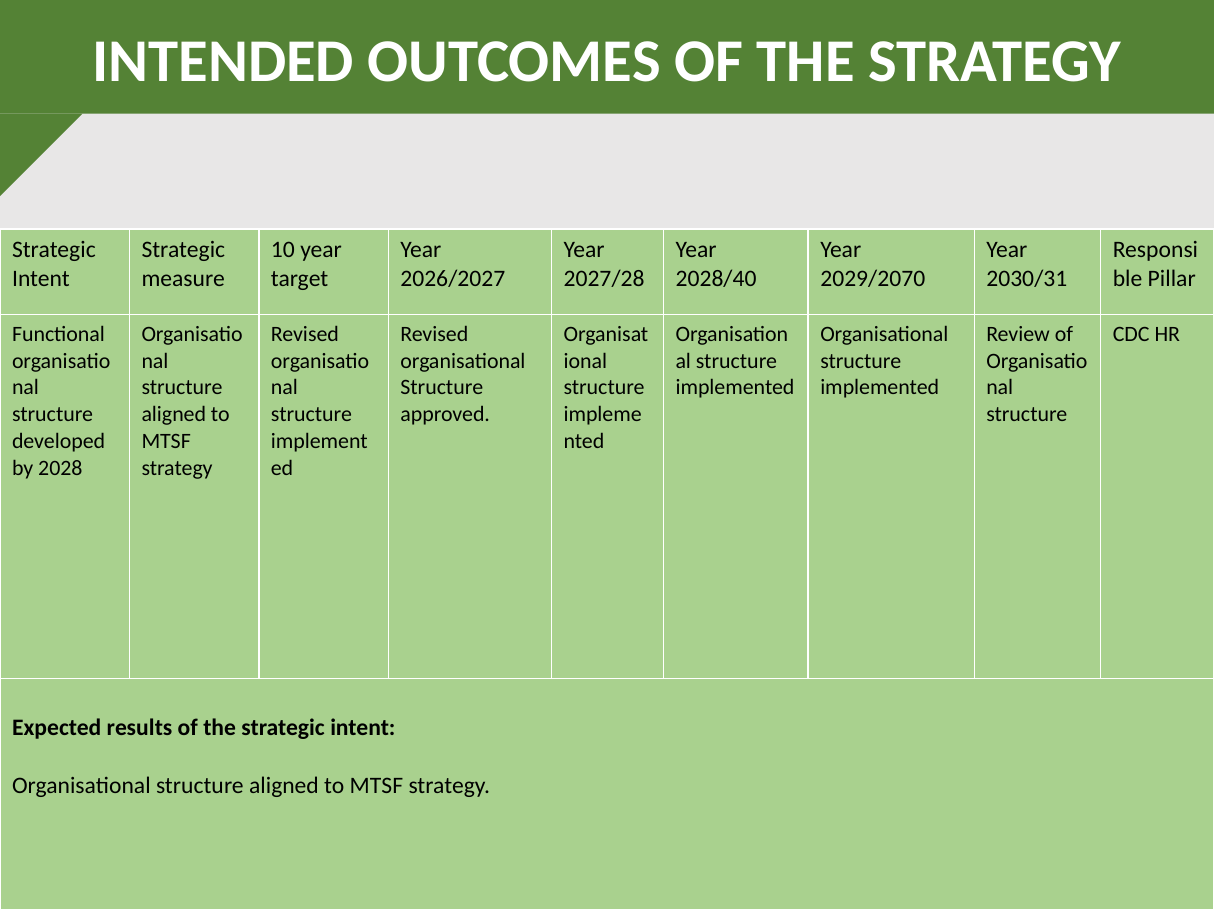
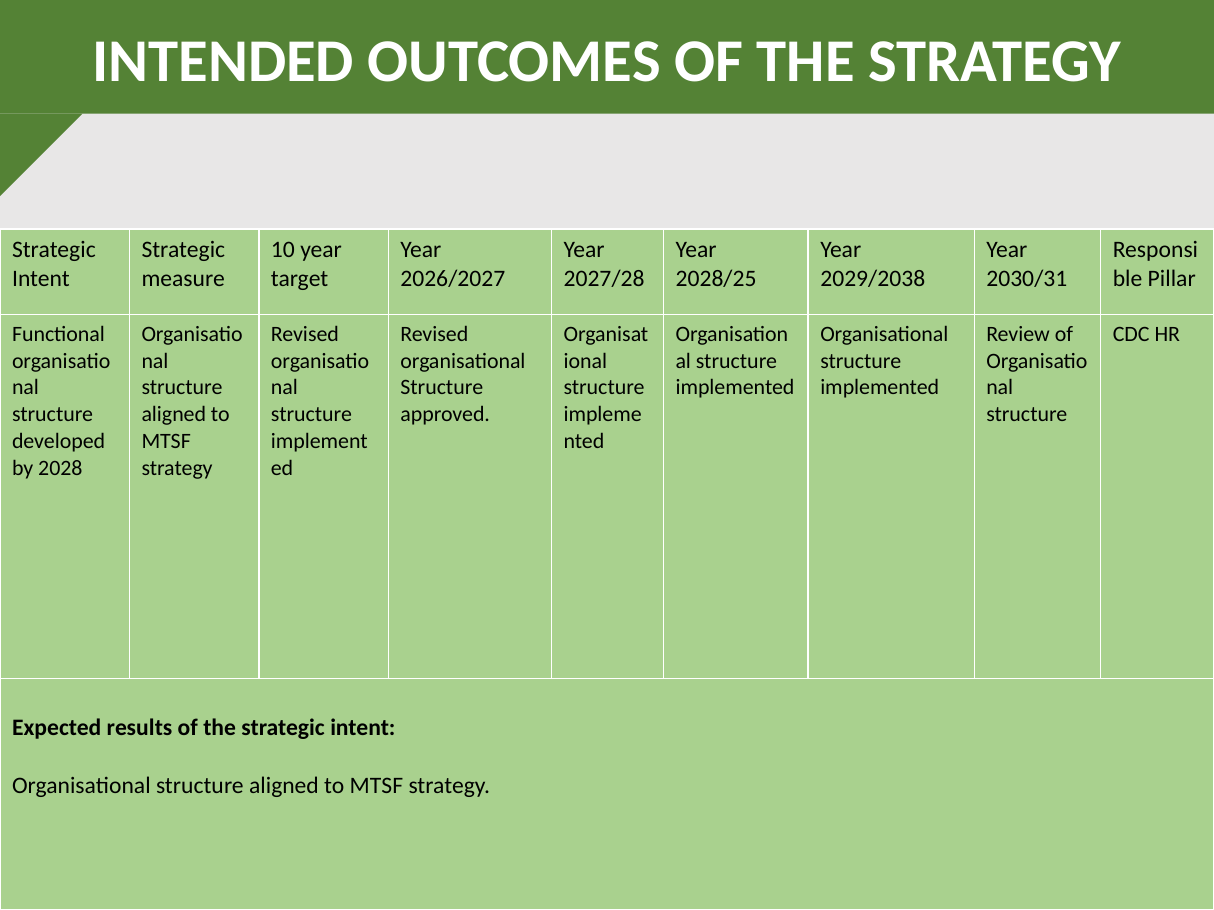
2028/40: 2028/40 -> 2028/25
2029/2070: 2029/2070 -> 2029/2038
